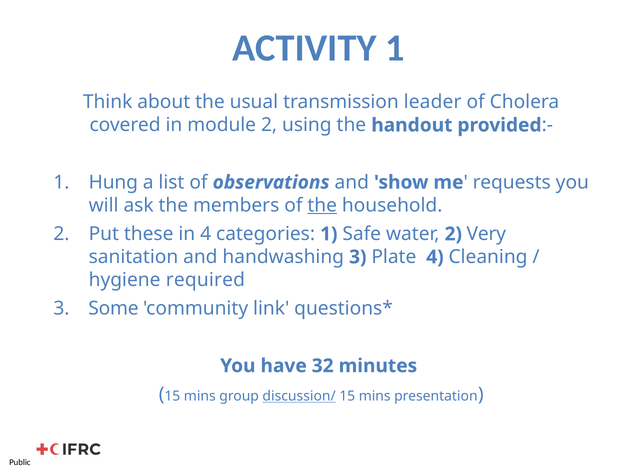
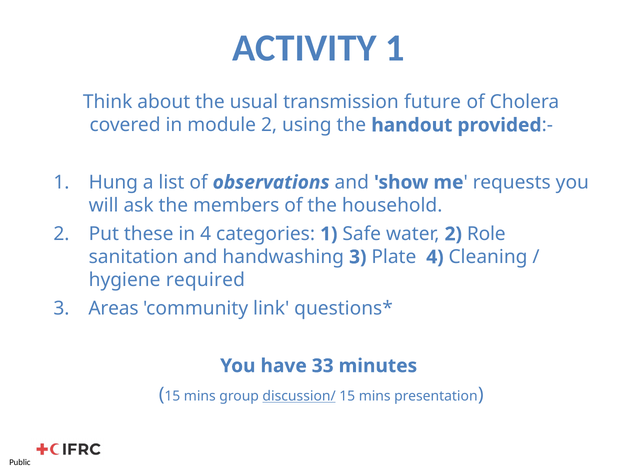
leader: leader -> future
the at (322, 205) underline: present -> none
Very: Very -> Role
Some: Some -> Areas
32: 32 -> 33
